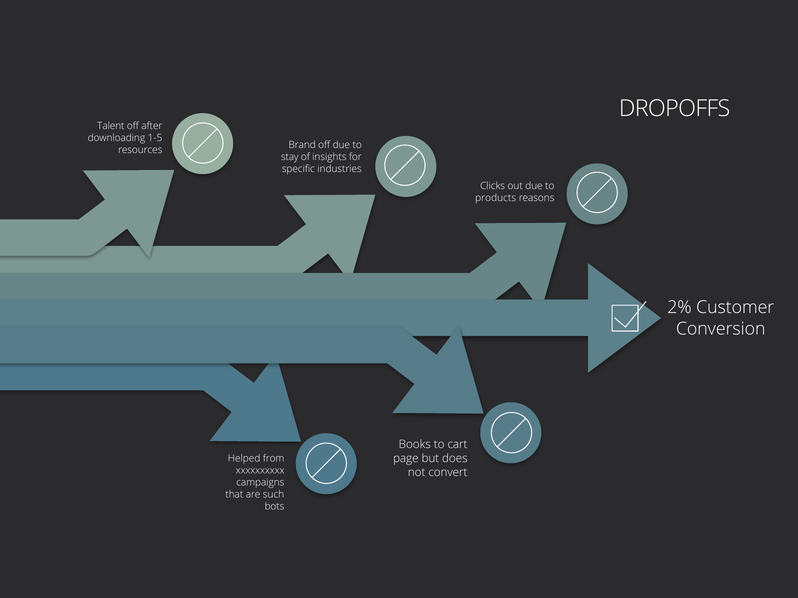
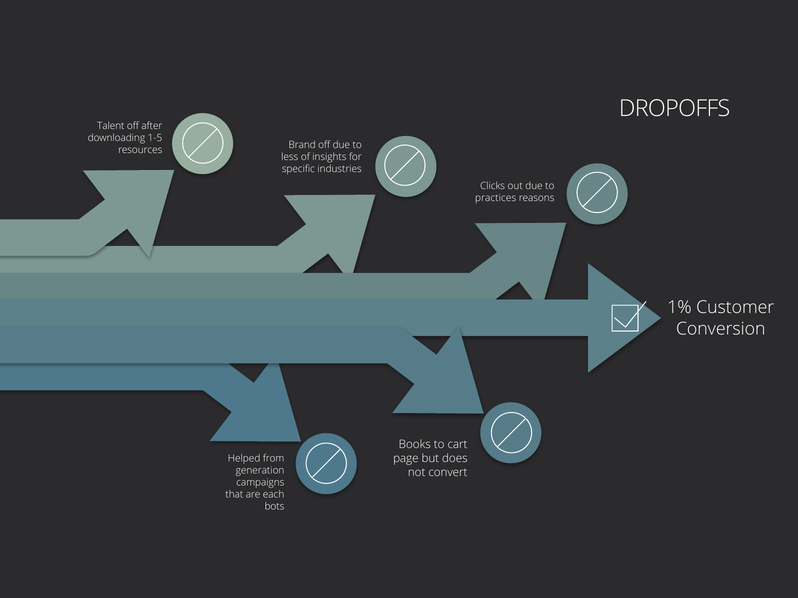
stay: stay -> less
products: products -> practices
2%: 2% -> 1%
xxxxxxxxxx: xxxxxxxxxx -> generation
such: such -> each
